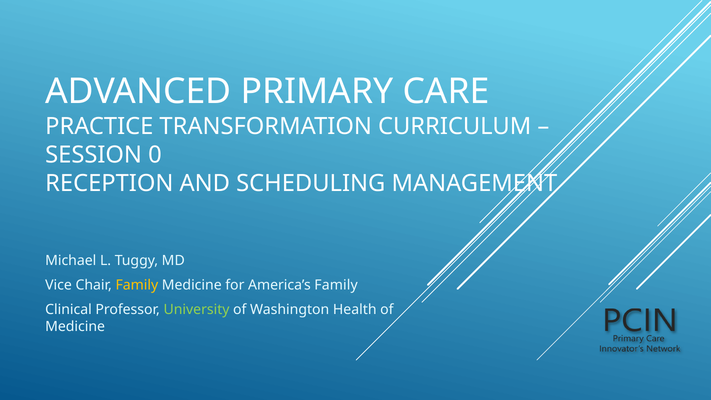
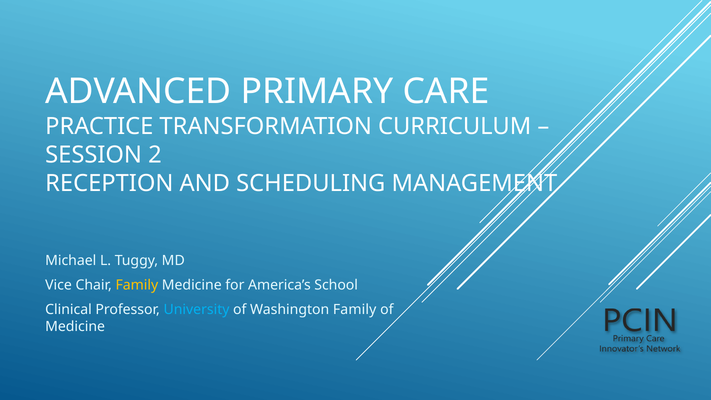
0: 0 -> 2
America’s Family: Family -> School
University colour: light green -> light blue
Washington Health: Health -> Family
